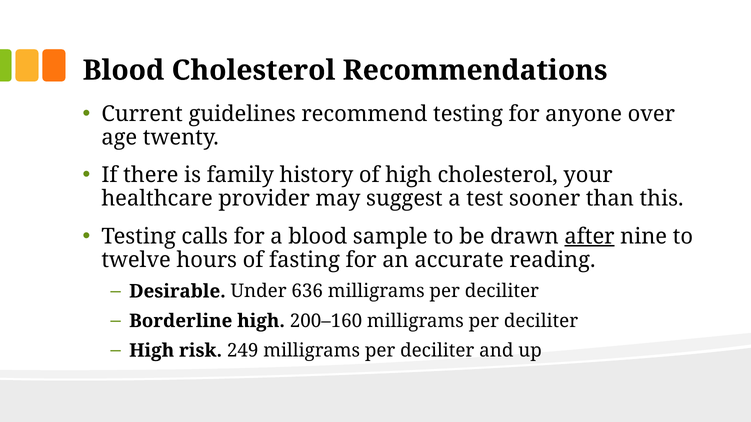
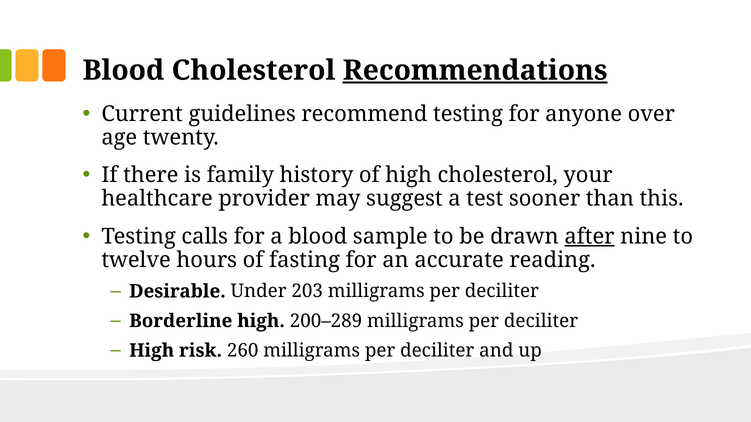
Recommendations underline: none -> present
636: 636 -> 203
200–160: 200–160 -> 200–289
249: 249 -> 260
